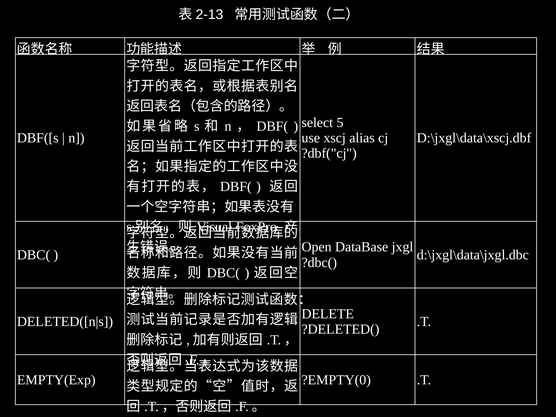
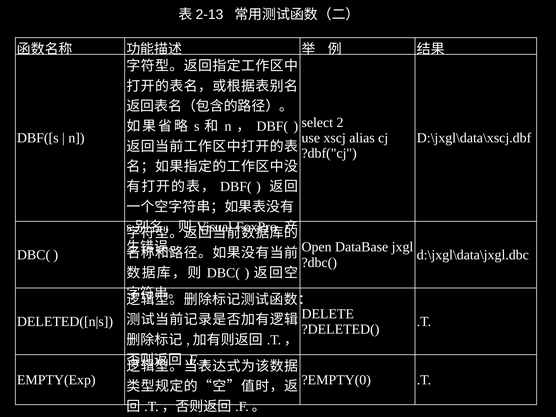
5: 5 -> 2
